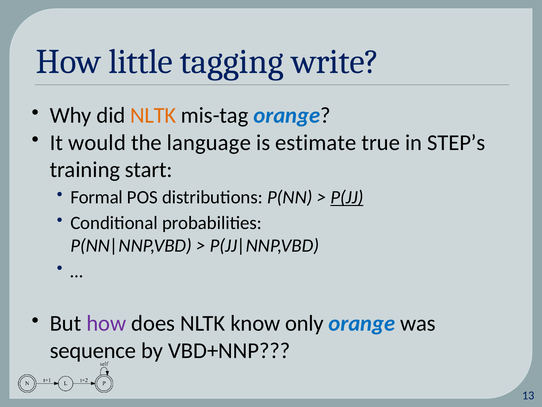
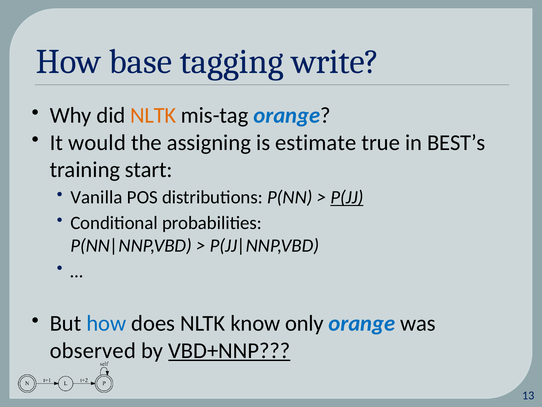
little: little -> base
language: language -> assigning
STEP’s: STEP’s -> BEST’s
Formal: Formal -> Vanilla
how at (106, 323) colour: purple -> blue
sequence: sequence -> observed
VBD+NNP underline: none -> present
